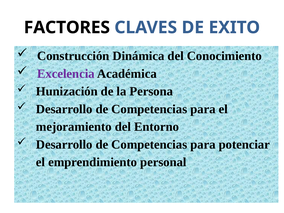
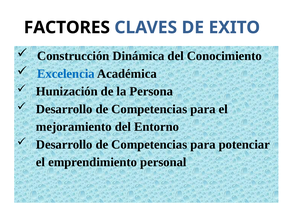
Excelencia colour: purple -> blue
